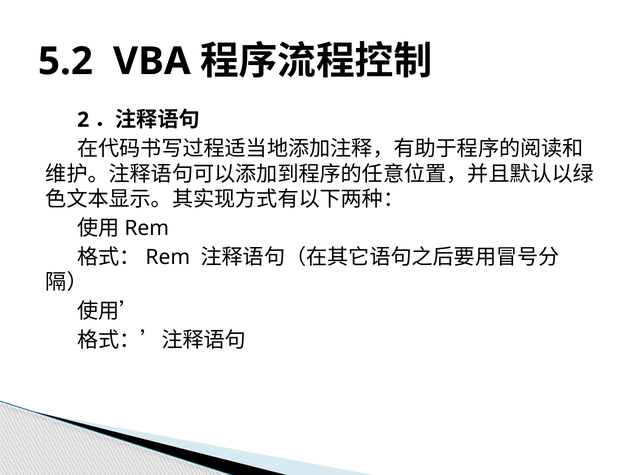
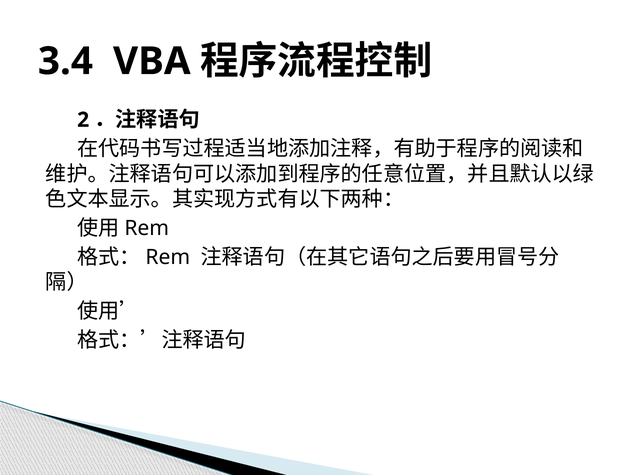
5.2: 5.2 -> 3.4
